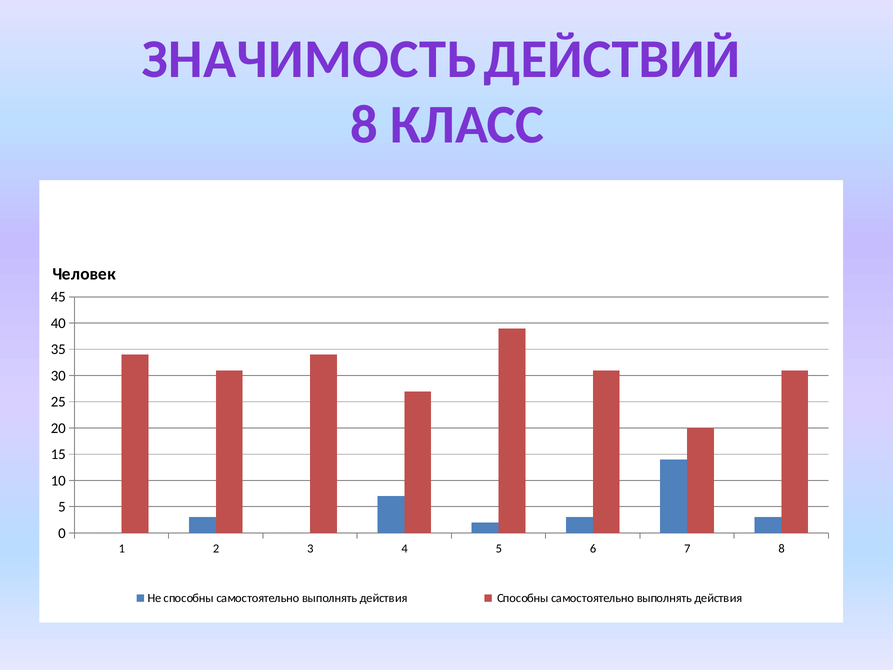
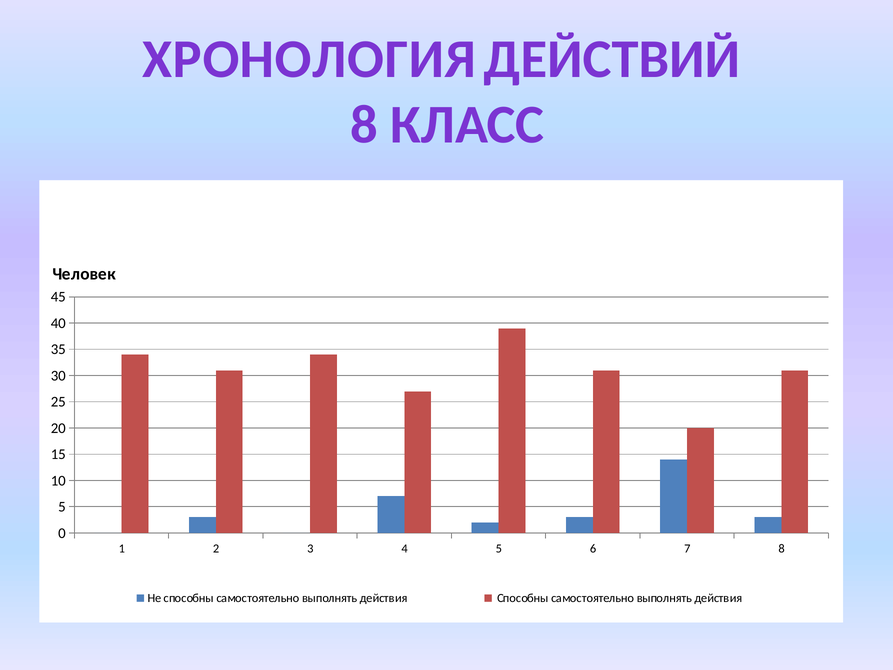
ЗНАЧИМОСТЬ: ЗНАЧИМОСТЬ -> ХРОНОЛОГИЯ
